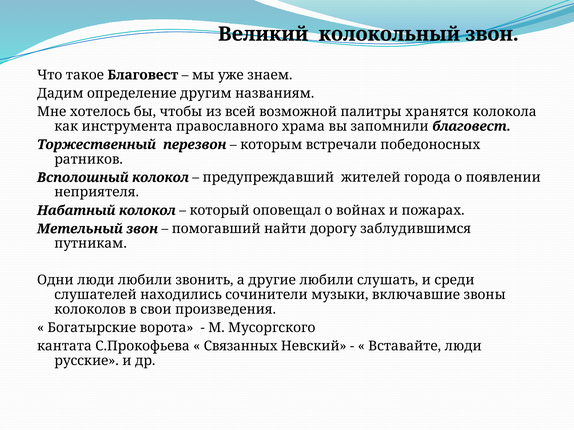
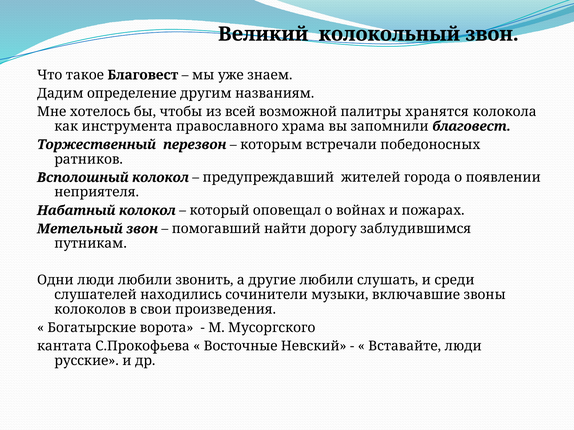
Связанных: Связанных -> Восточные
